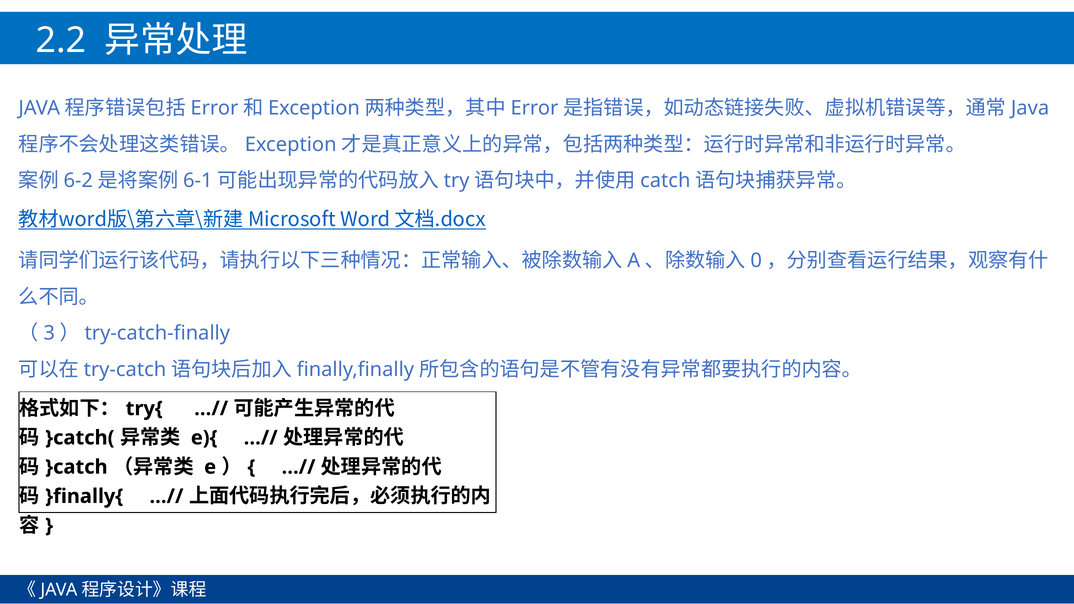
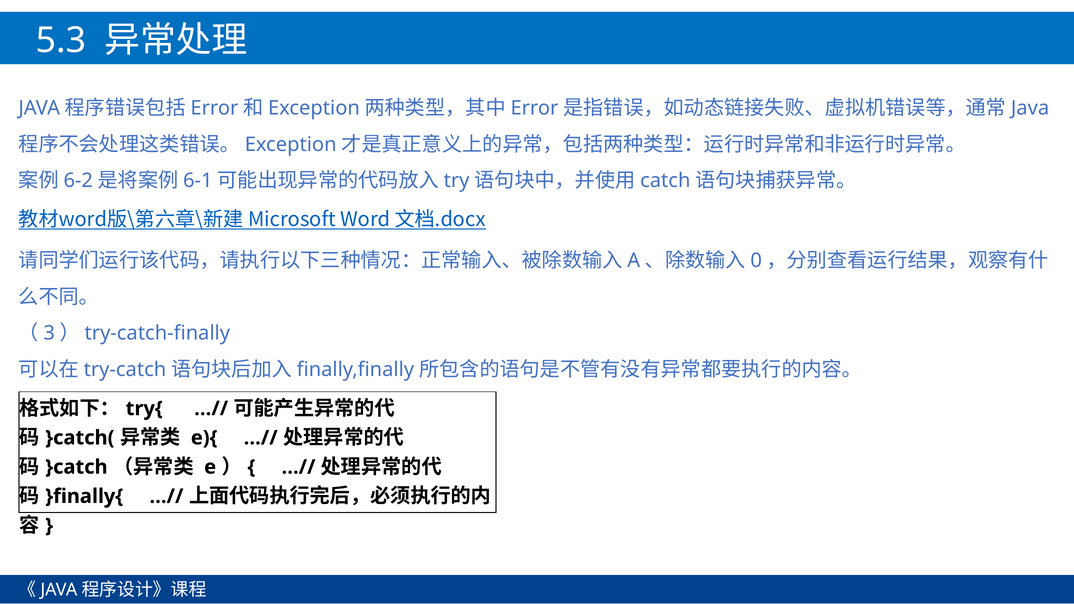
2.2: 2.2 -> 5.3
